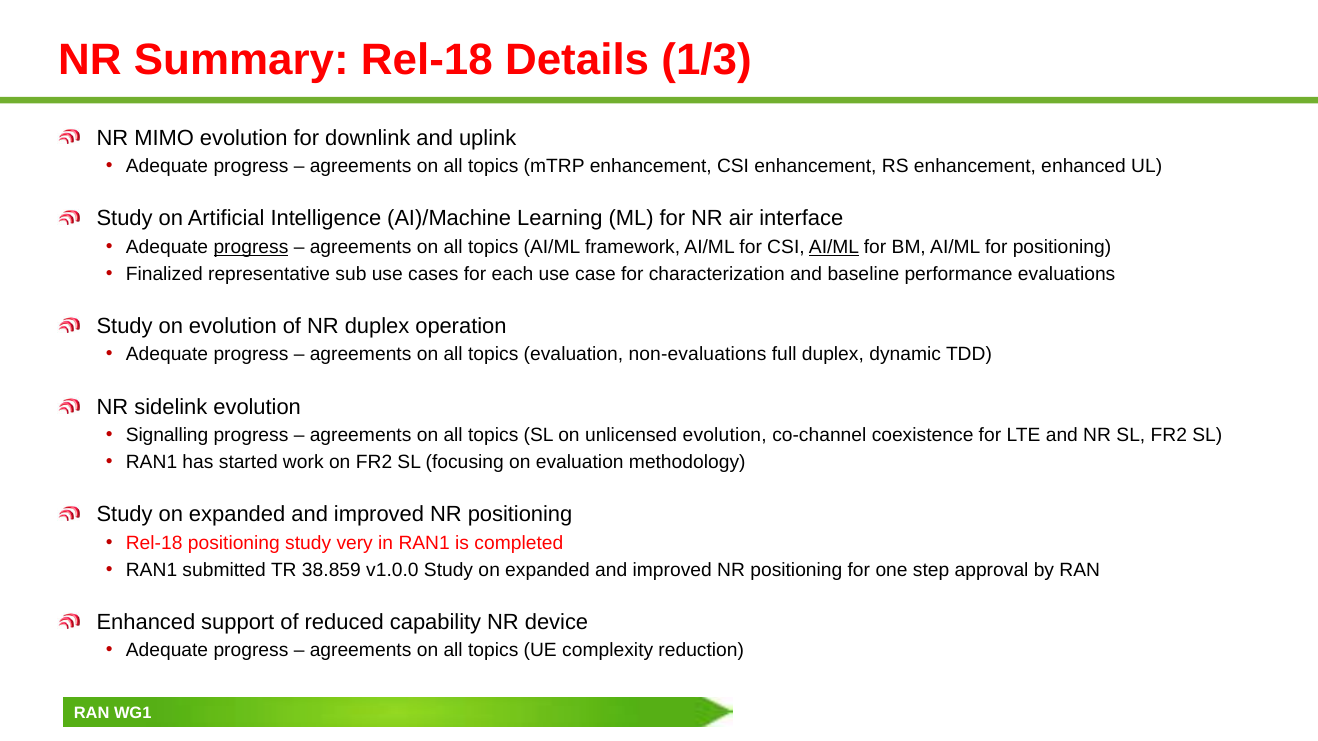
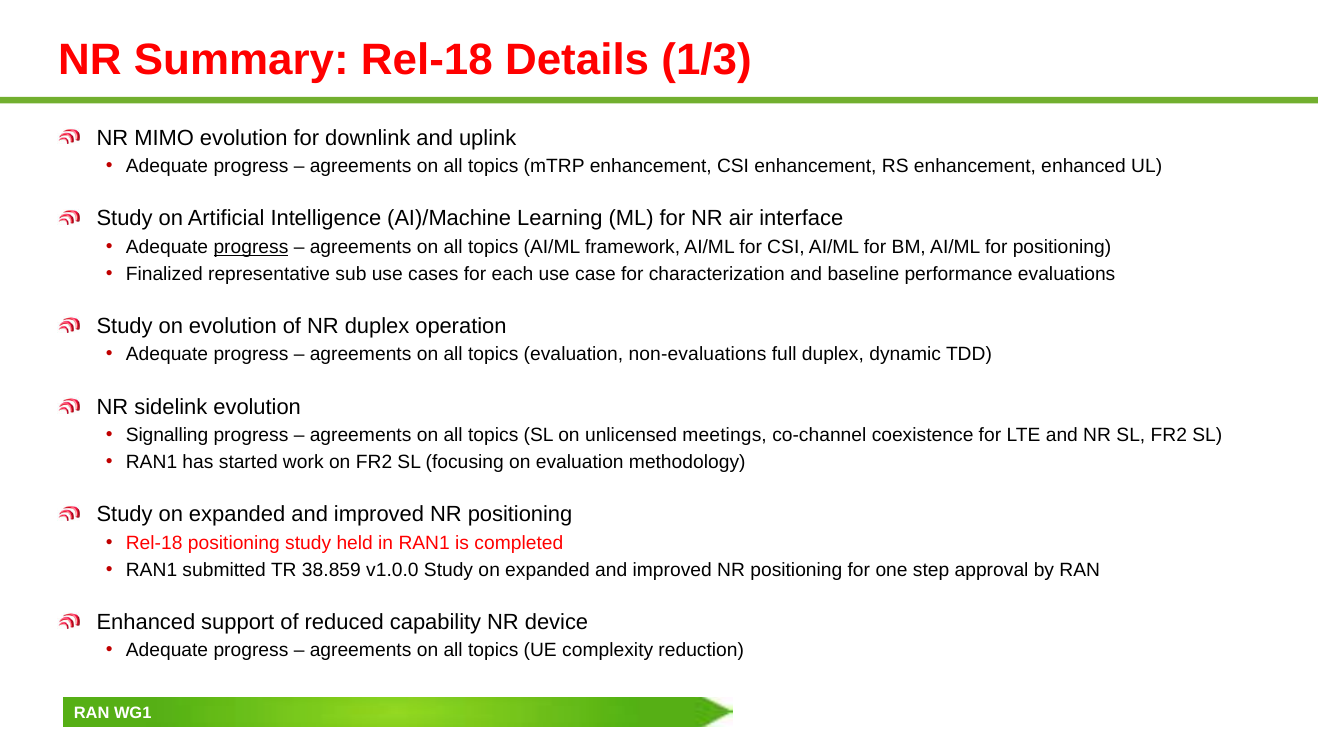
AI/ML at (834, 247) underline: present -> none
unlicensed evolution: evolution -> meetings
very: very -> held
